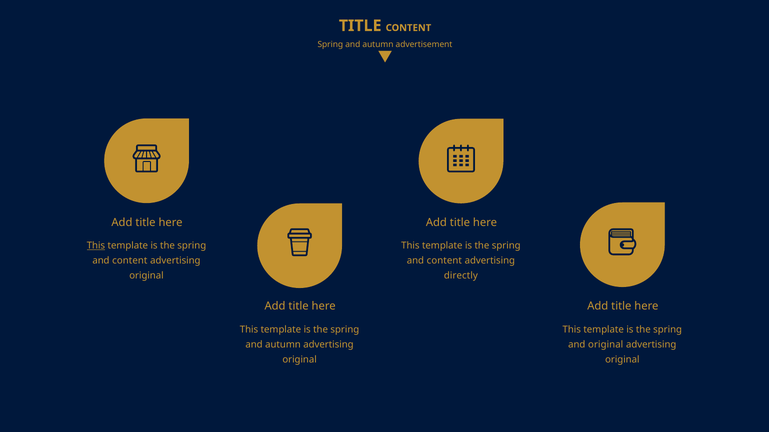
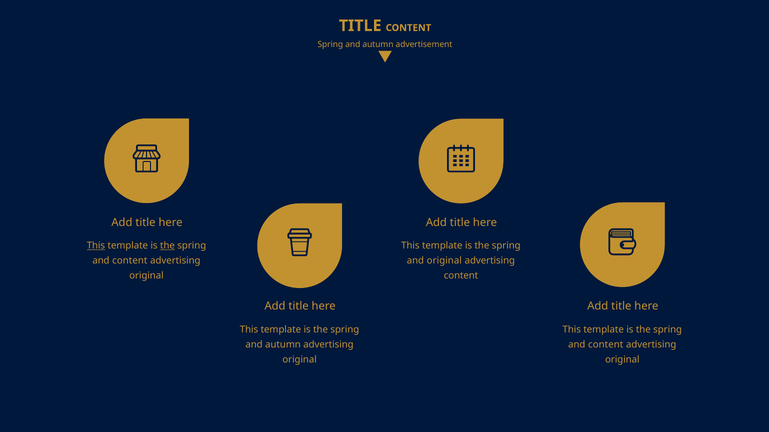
the at (167, 246) underline: none -> present
content at (444, 261): content -> original
directly at (461, 276): directly -> content
original at (606, 345): original -> content
